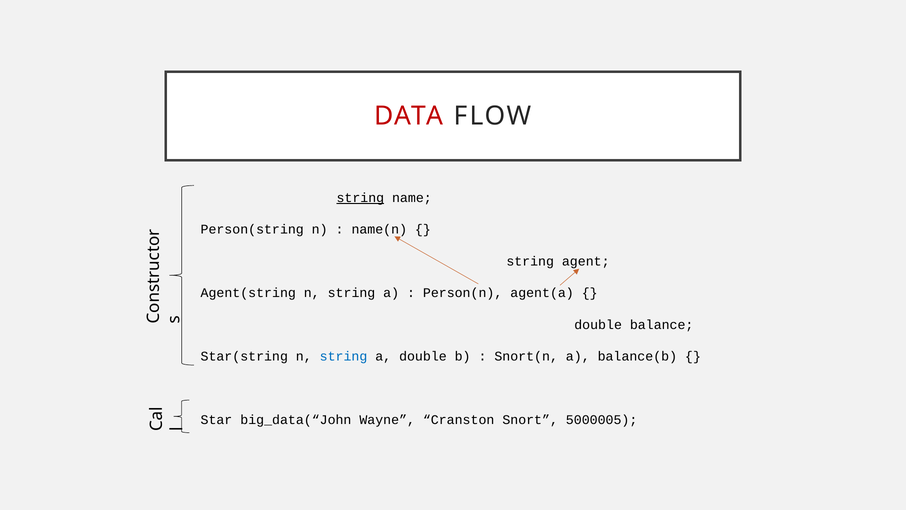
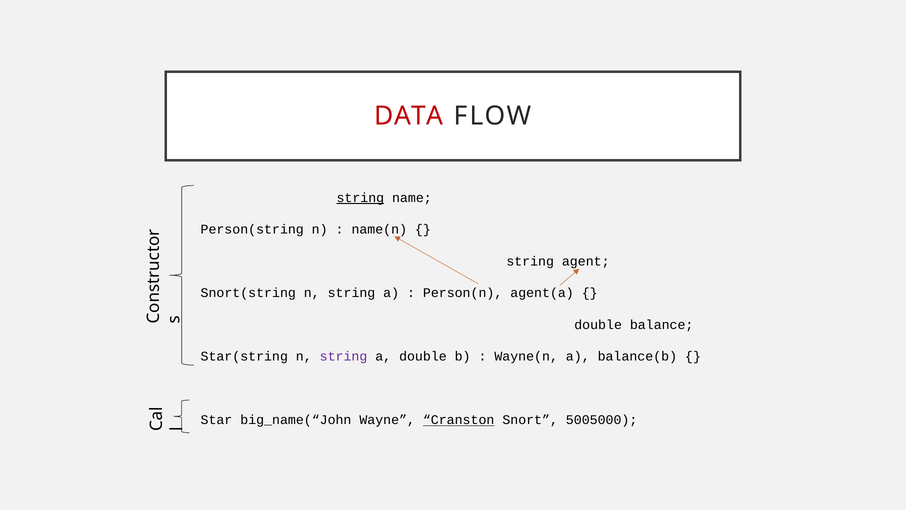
Agent(string: Agent(string -> Snort(string
string at (344, 356) colour: blue -> purple
Snort(n: Snort(n -> Wayne(n
big_data(“John: big_data(“John -> big_name(“John
Cranston underline: none -> present
5000005: 5000005 -> 5005000
